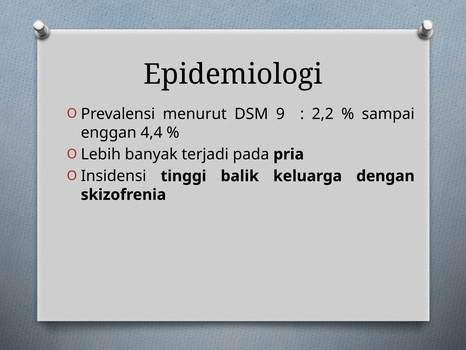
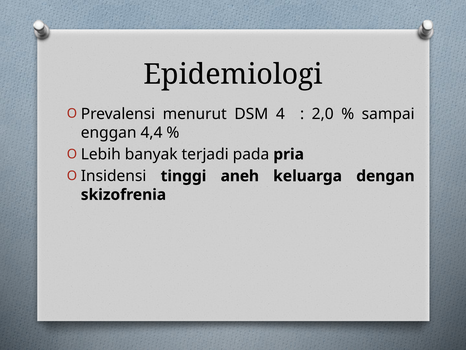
9: 9 -> 4
2,2: 2,2 -> 2,0
balik: balik -> aneh
